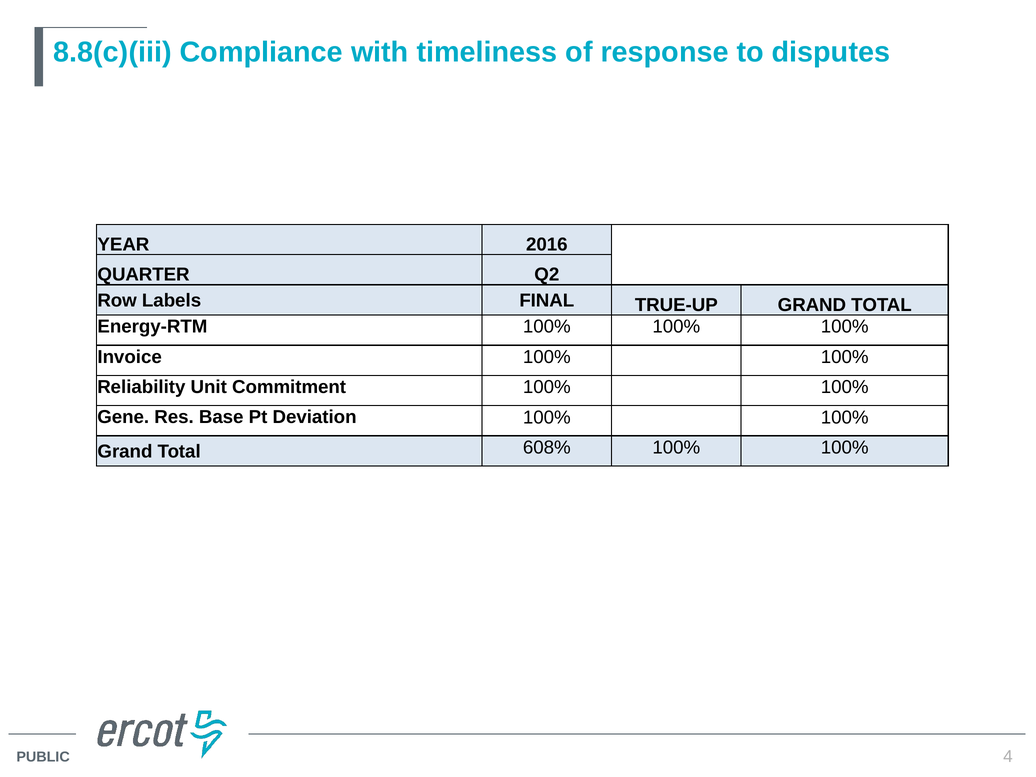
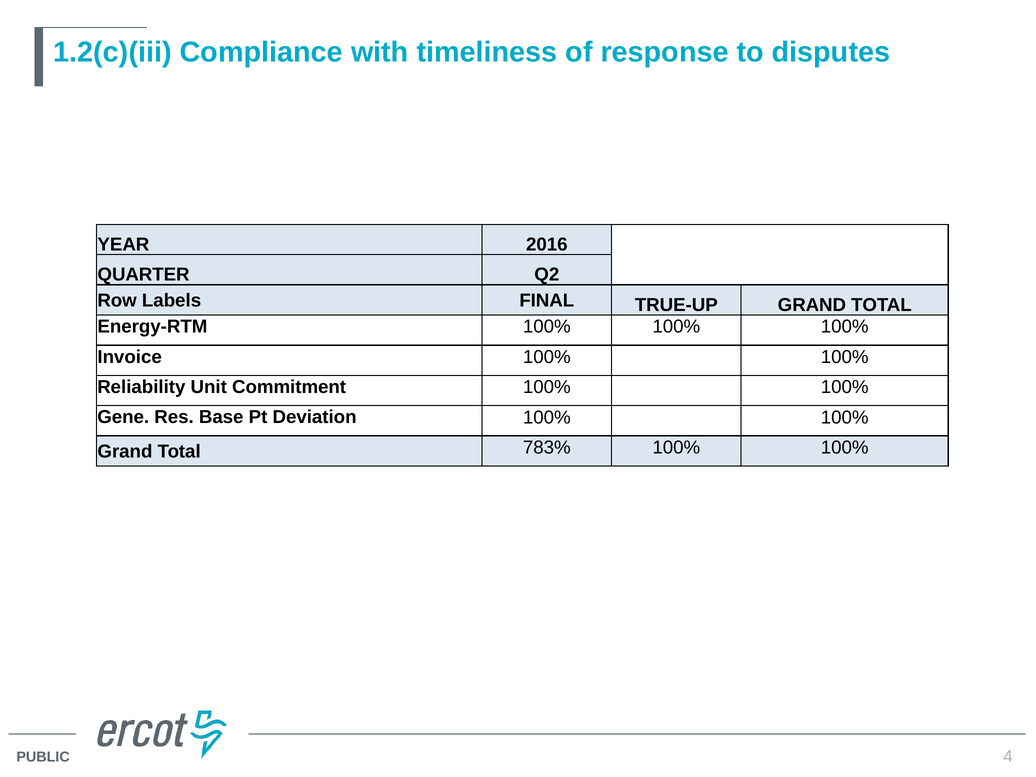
8.8(c)(iii: 8.8(c)(iii -> 1.2(c)(iii
608%: 608% -> 783%
